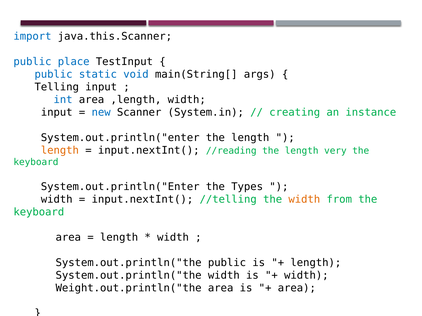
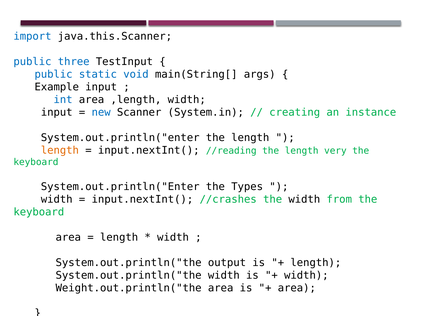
place: place -> three
Telling at (57, 87): Telling -> Example
//telling: //telling -> //crashes
width at (304, 200) colour: orange -> black
System.out.println("the public: public -> output
